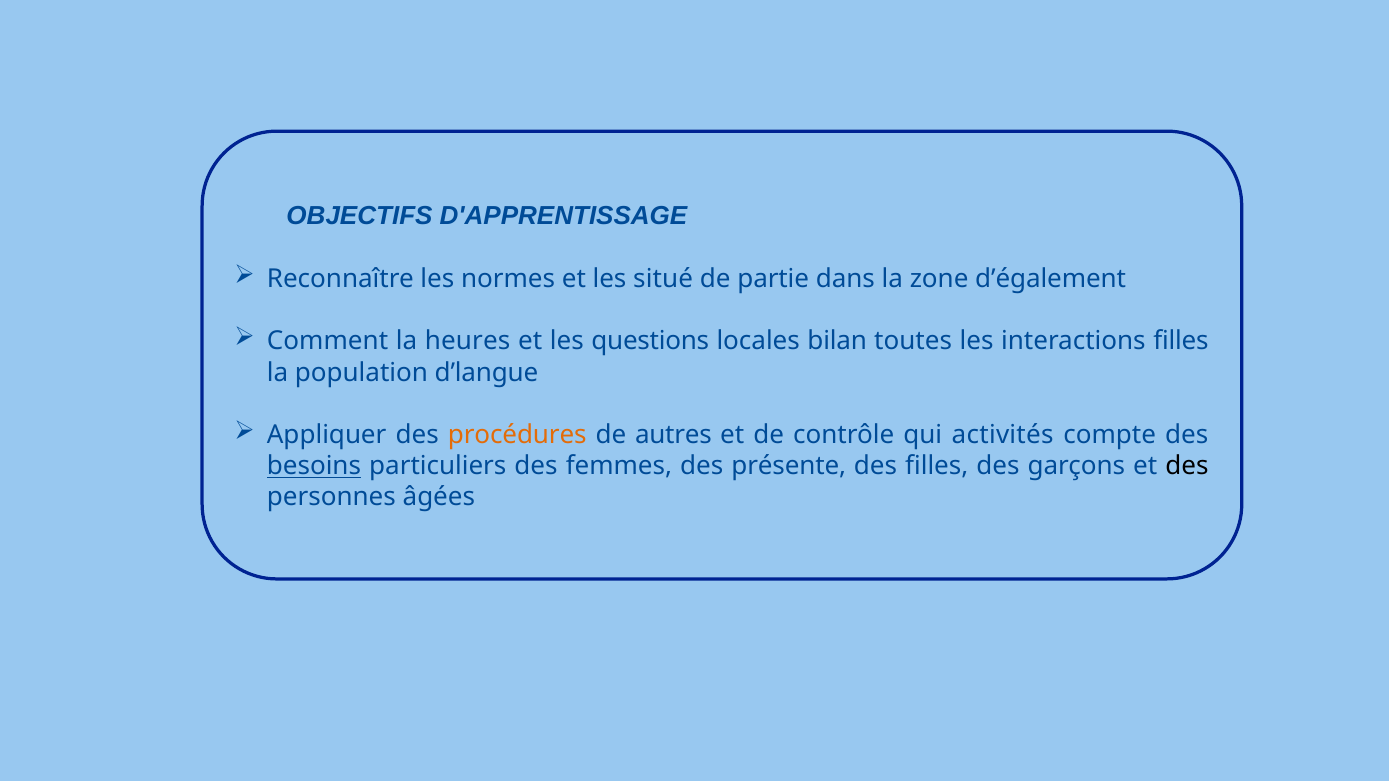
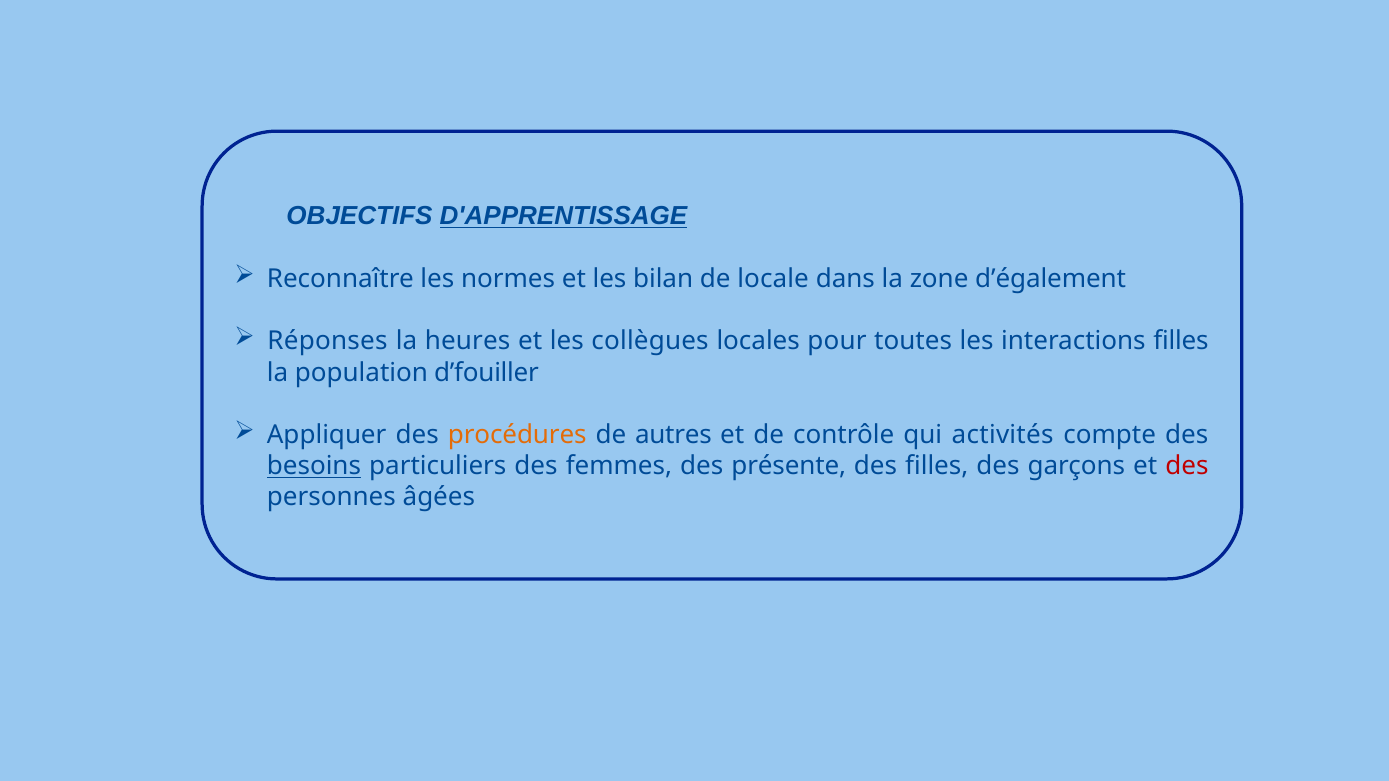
D'APPRENTISSAGE underline: none -> present
situé: situé -> bilan
partie: partie -> locale
Comment: Comment -> Réponses
questions: questions -> collègues
bilan: bilan -> pour
d’langue: d’langue -> d’fouiller
des at (1187, 466) colour: black -> red
